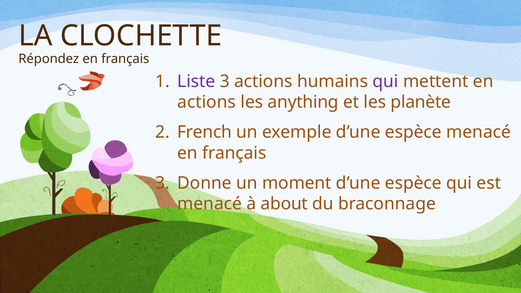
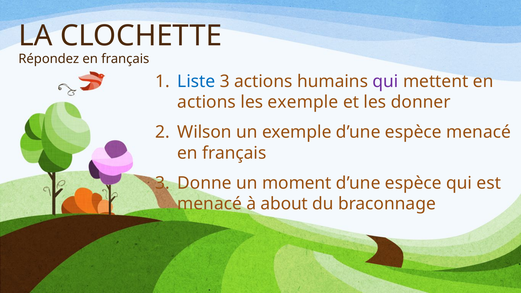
Liste colour: purple -> blue
les anything: anything -> exemple
planète: planète -> donner
French: French -> Wilson
